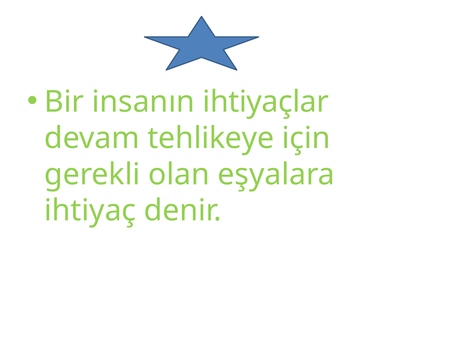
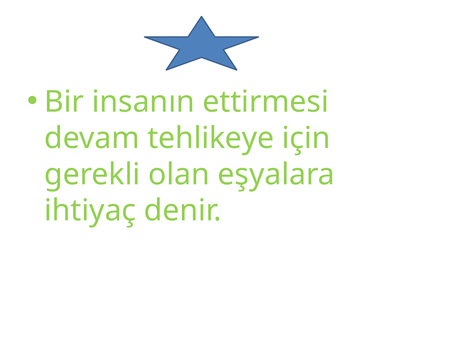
ihtiyaçlar: ihtiyaçlar -> ettirmesi
